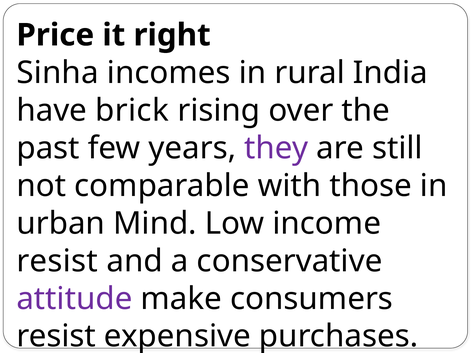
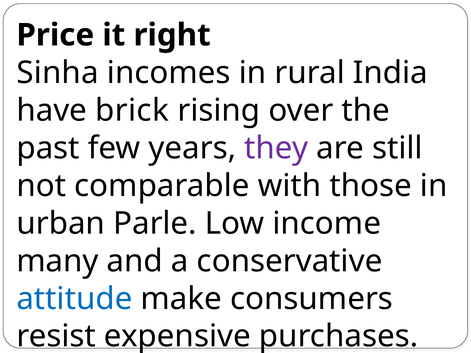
Mind: Mind -> Parle
resist at (57, 261): resist -> many
attitude colour: purple -> blue
